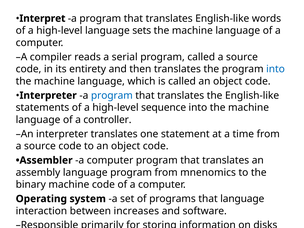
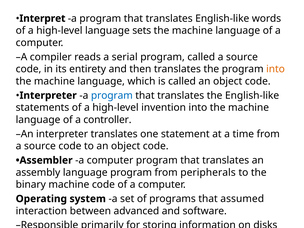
into at (276, 69) colour: blue -> orange
sequence: sequence -> invention
from mnenomics: mnenomics -> peripherals
that language: language -> assumed
increases: increases -> advanced
